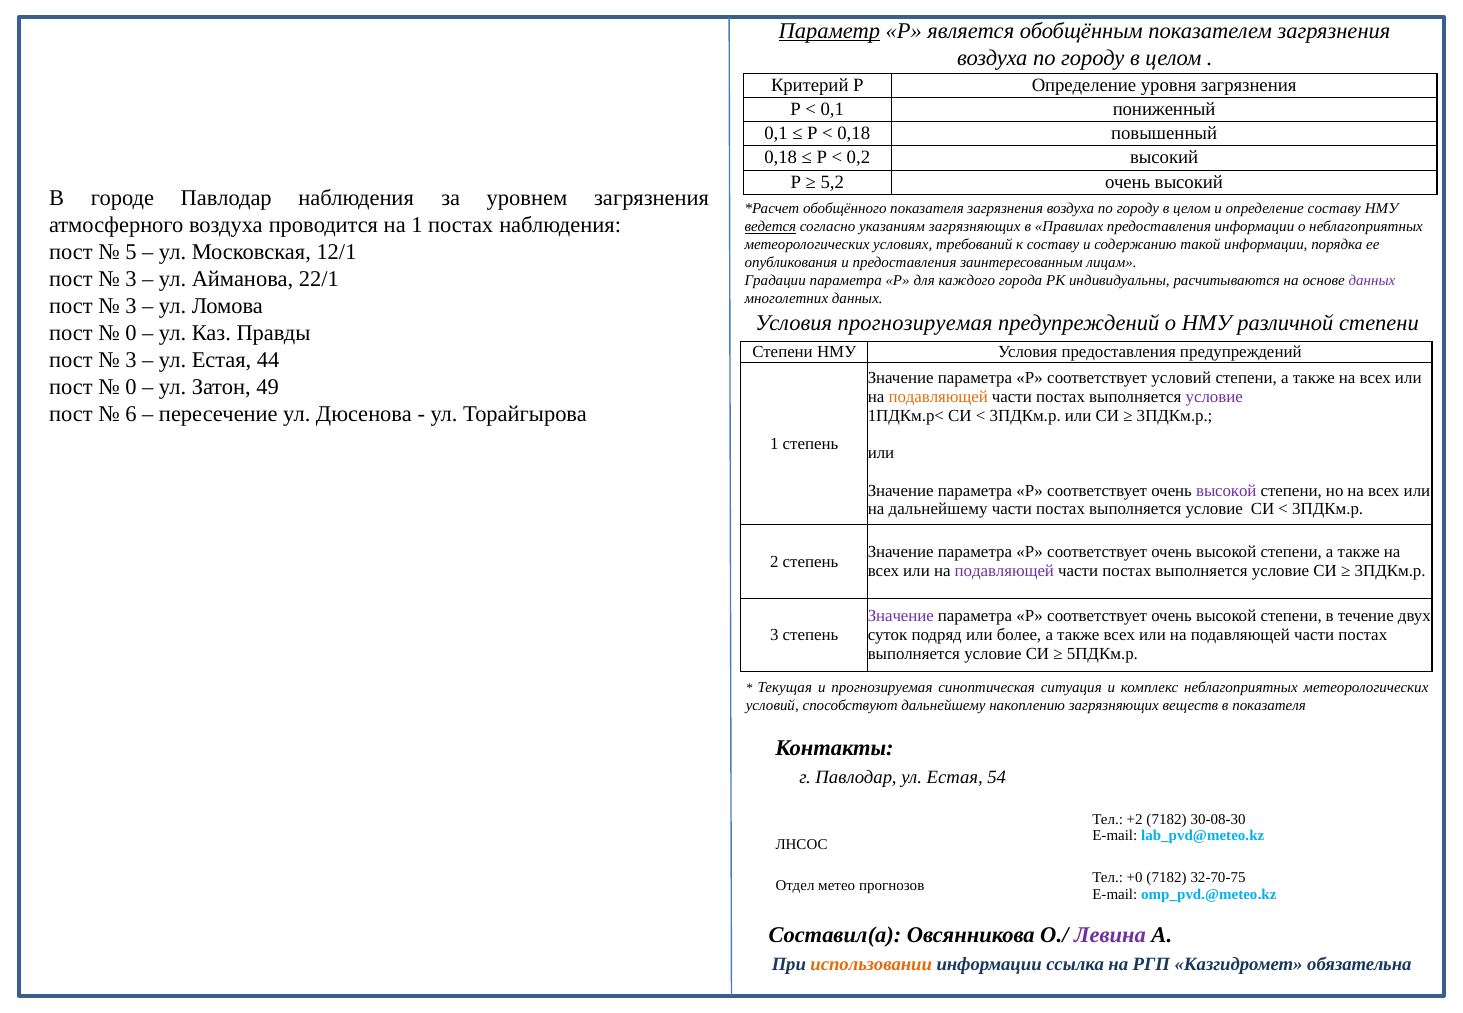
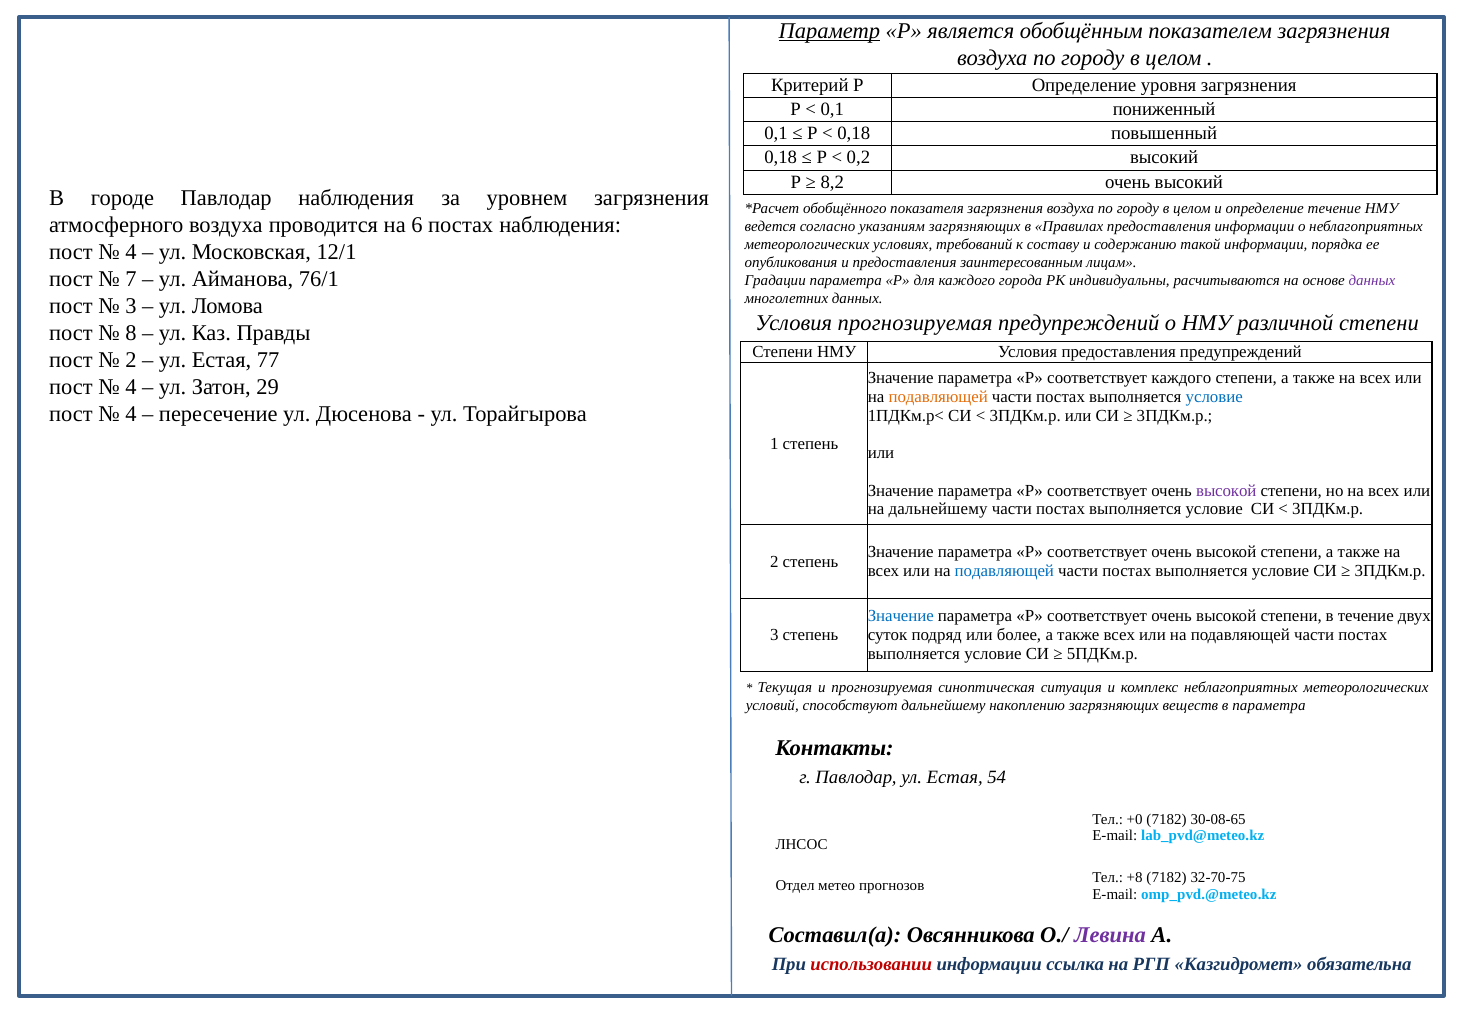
5,2: 5,2 -> 8,2
определение составу: составу -> течение
на 1: 1 -> 6
ведется underline: present -> none
5 at (131, 252): 5 -> 4
3 at (131, 279): 3 -> 7
22/1: 22/1 -> 76/1
0 at (131, 333): 0 -> 8
3 at (131, 360): 3 -> 2
44: 44 -> 77
соответствует условий: условий -> каждого
0 at (131, 387): 0 -> 4
49: 49 -> 29
условие at (1214, 397) colour: purple -> blue
6 at (131, 414): 6 -> 4
подавляющей at (1004, 571) colour: purple -> blue
Значение at (901, 616) colour: purple -> blue
в показателя: показателя -> параметра
+2: +2 -> +0
30-08-30: 30-08-30 -> 30-08-65
+0: +0 -> +8
использовании colour: orange -> red
